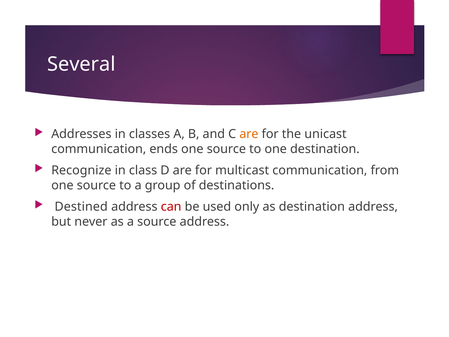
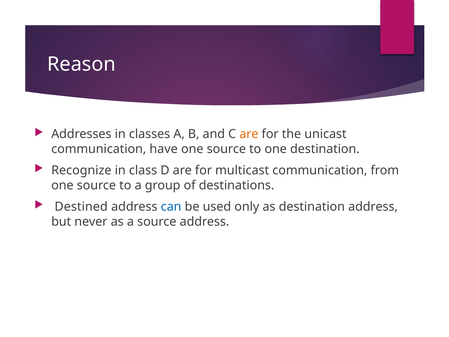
Several: Several -> Reason
ends: ends -> have
can colour: red -> blue
